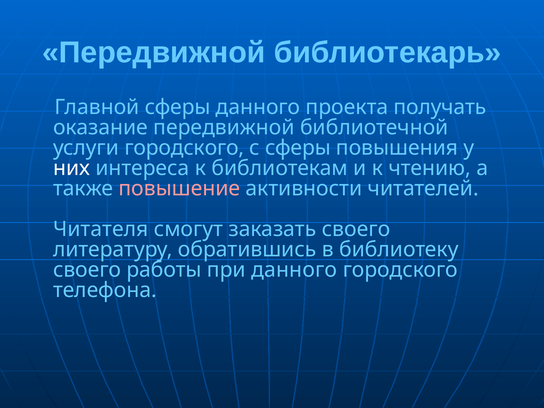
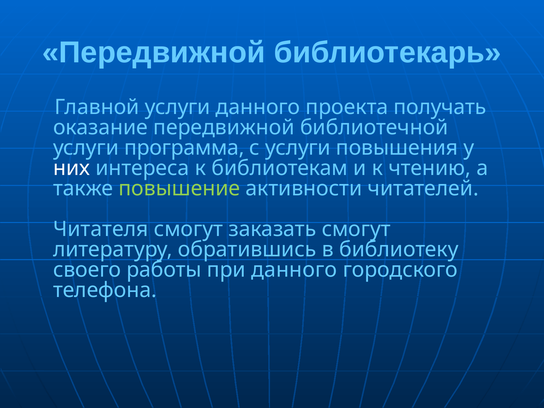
Главной сферы: сферы -> услуги
услуги городского: городского -> программа
с сферы: сферы -> услуги
повышение colour: pink -> light green
заказать своего: своего -> смогут
